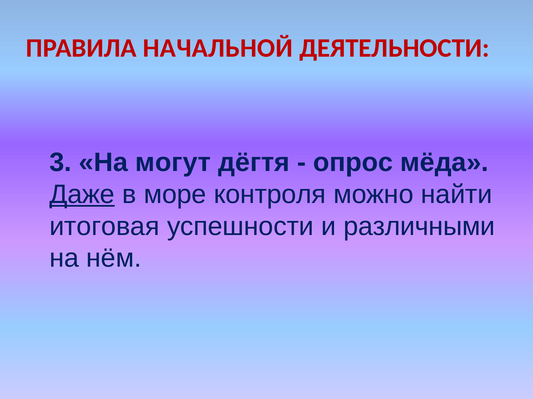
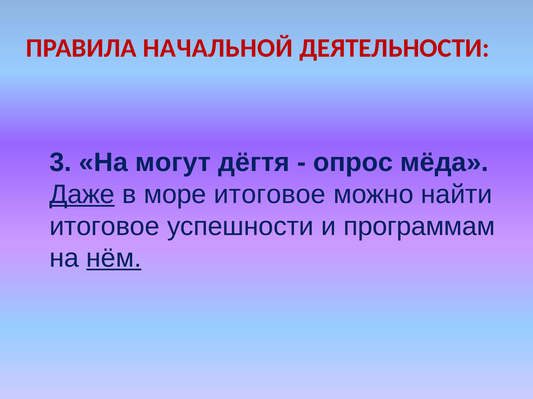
море контроля: контроля -> итоговое
итоговая at (104, 227): итоговая -> итоговое
различными: различными -> программам
нём underline: none -> present
